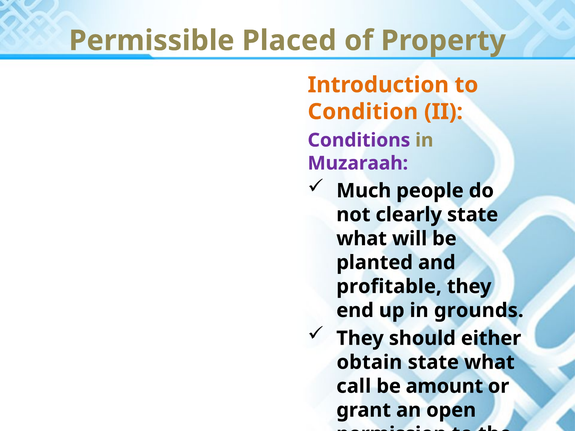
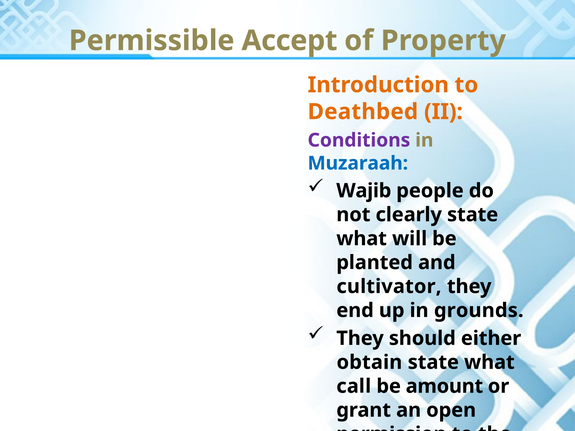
Placed: Placed -> Accept
Condition: Condition -> Deathbed
Muzaraah colour: purple -> blue
Much: Much -> Wajib
profitable at (389, 287): profitable -> cultivator
